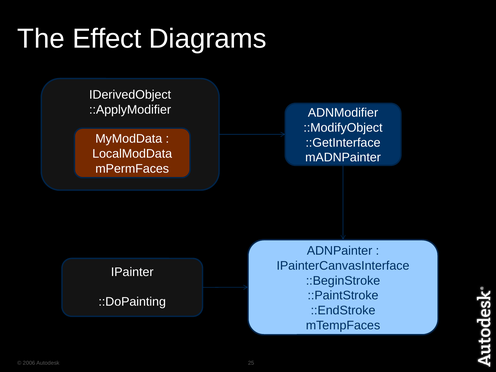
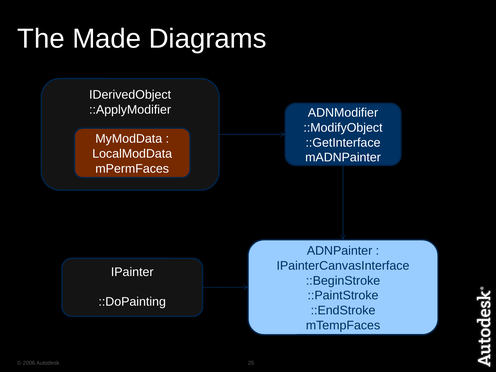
Effect: Effect -> Made
